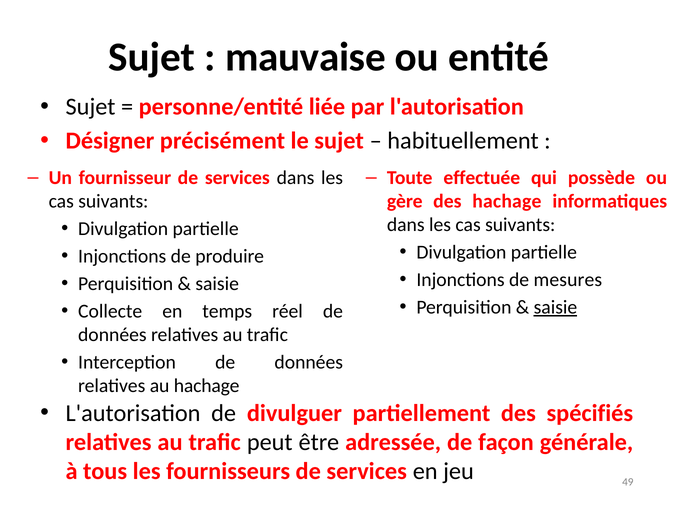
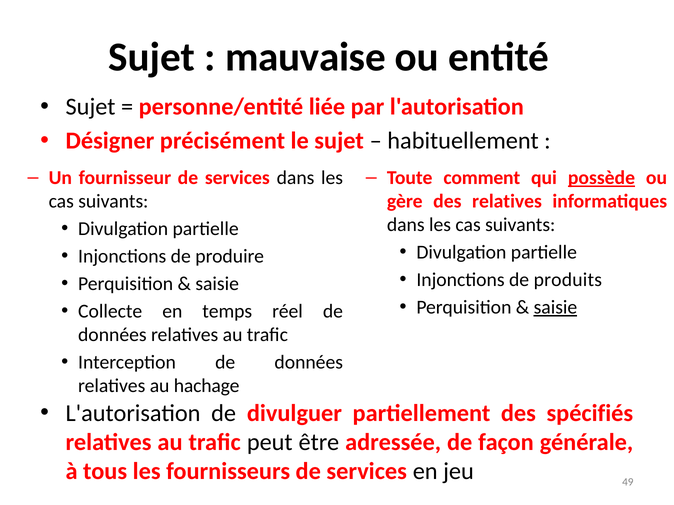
effectuée: effectuée -> comment
possède underline: none -> present
des hachage: hachage -> relatives
mesures: mesures -> produits
